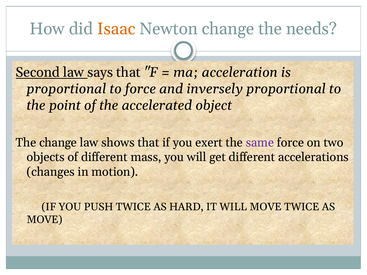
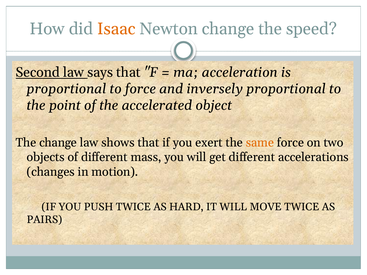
needs: needs -> speed
same colour: purple -> orange
MOVE at (44, 220): MOVE -> PAIRS
